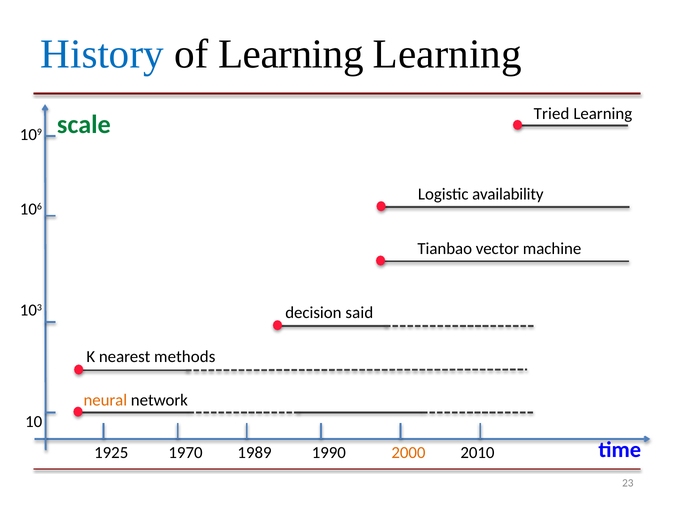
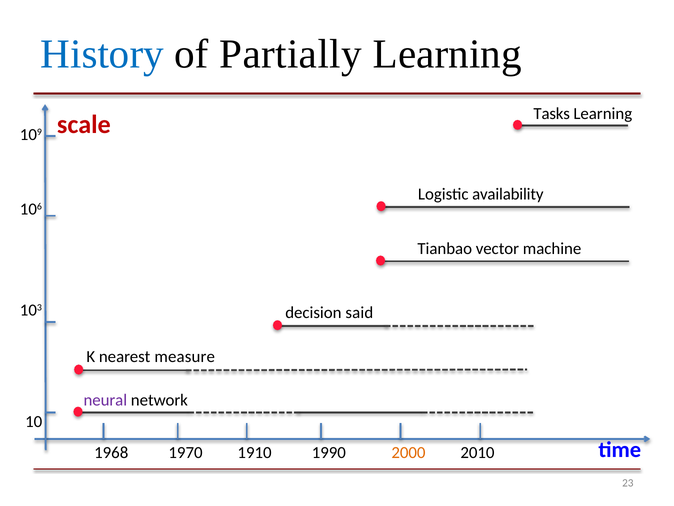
of Learning: Learning -> Partially
Tried: Tried -> Tasks
scale colour: green -> red
methods: methods -> measure
neural colour: orange -> purple
1925: 1925 -> 1968
1989: 1989 -> 1910
